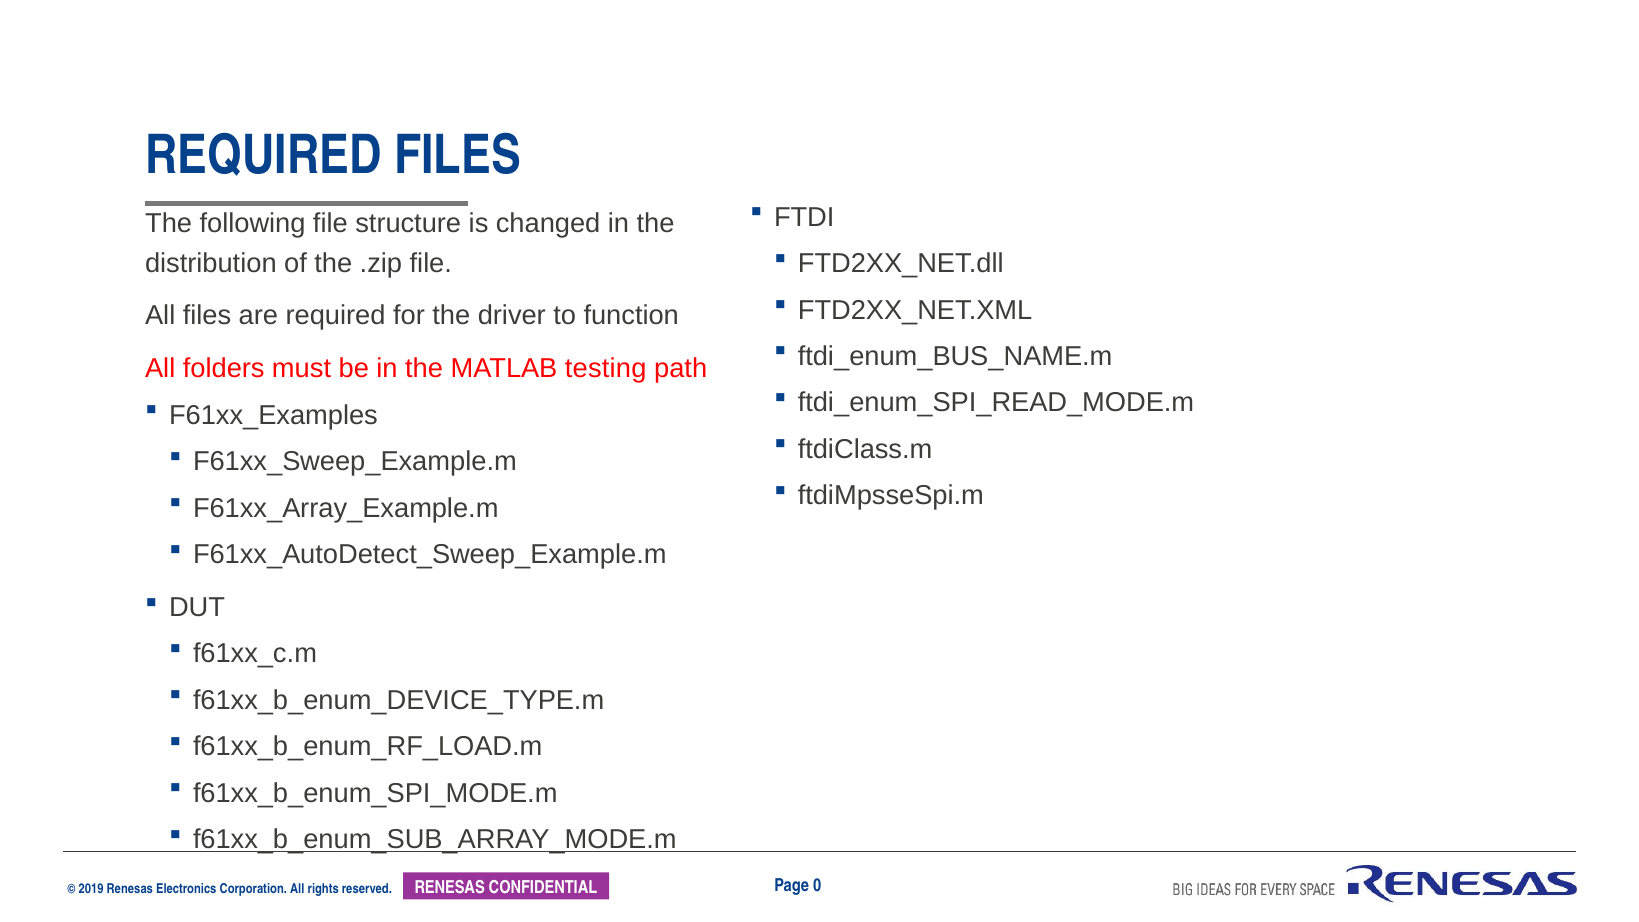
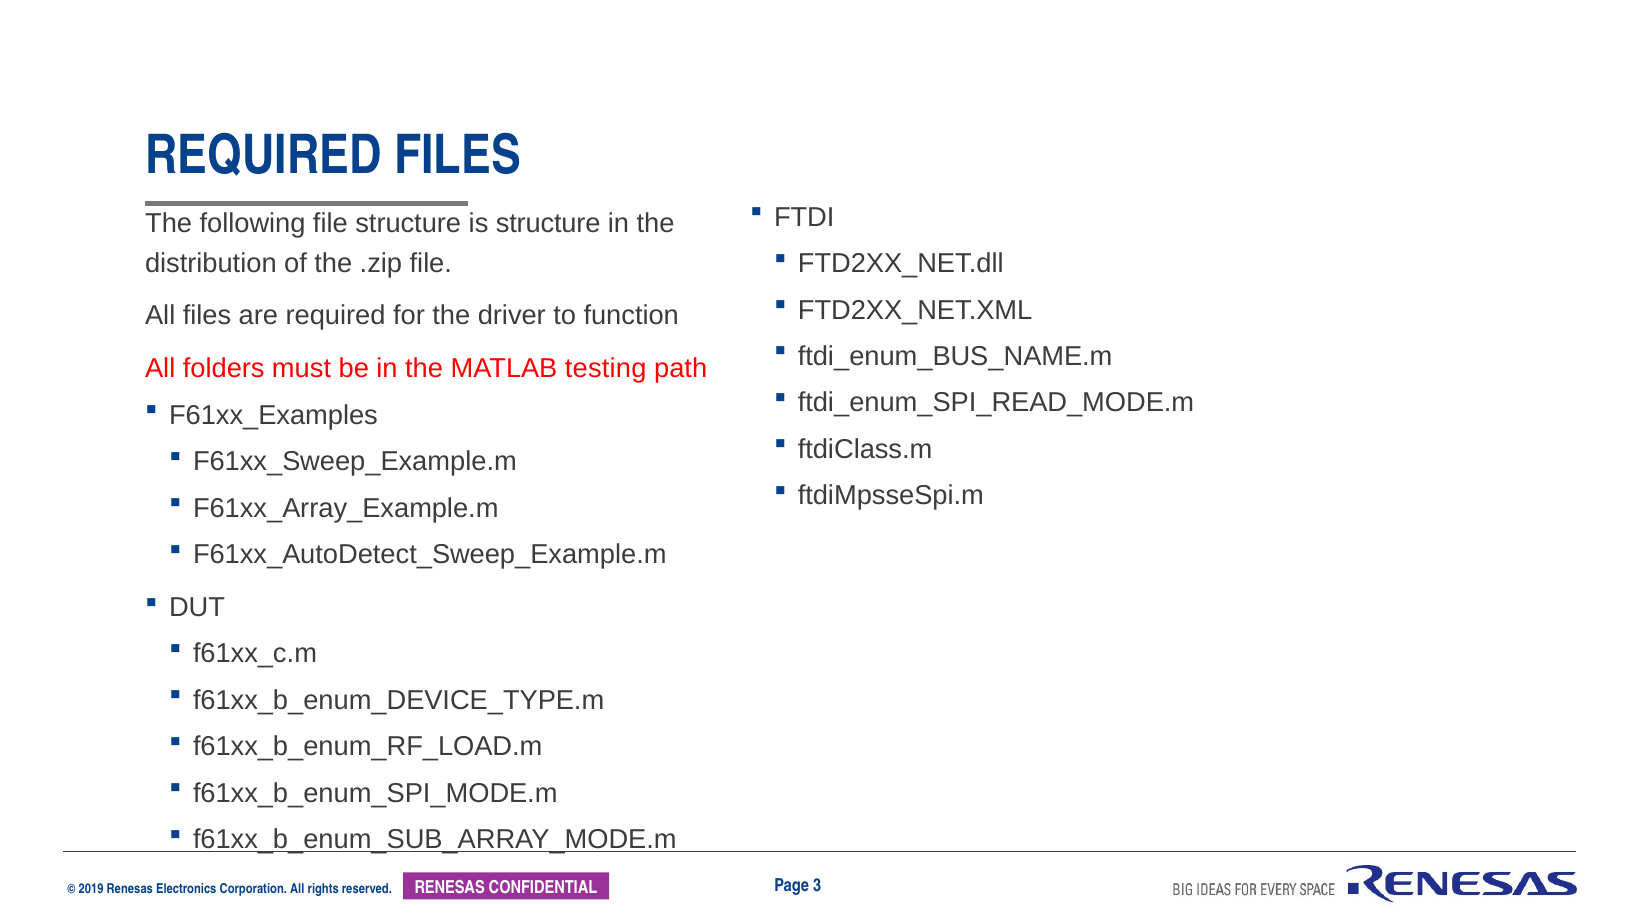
is changed: changed -> structure
0: 0 -> 3
